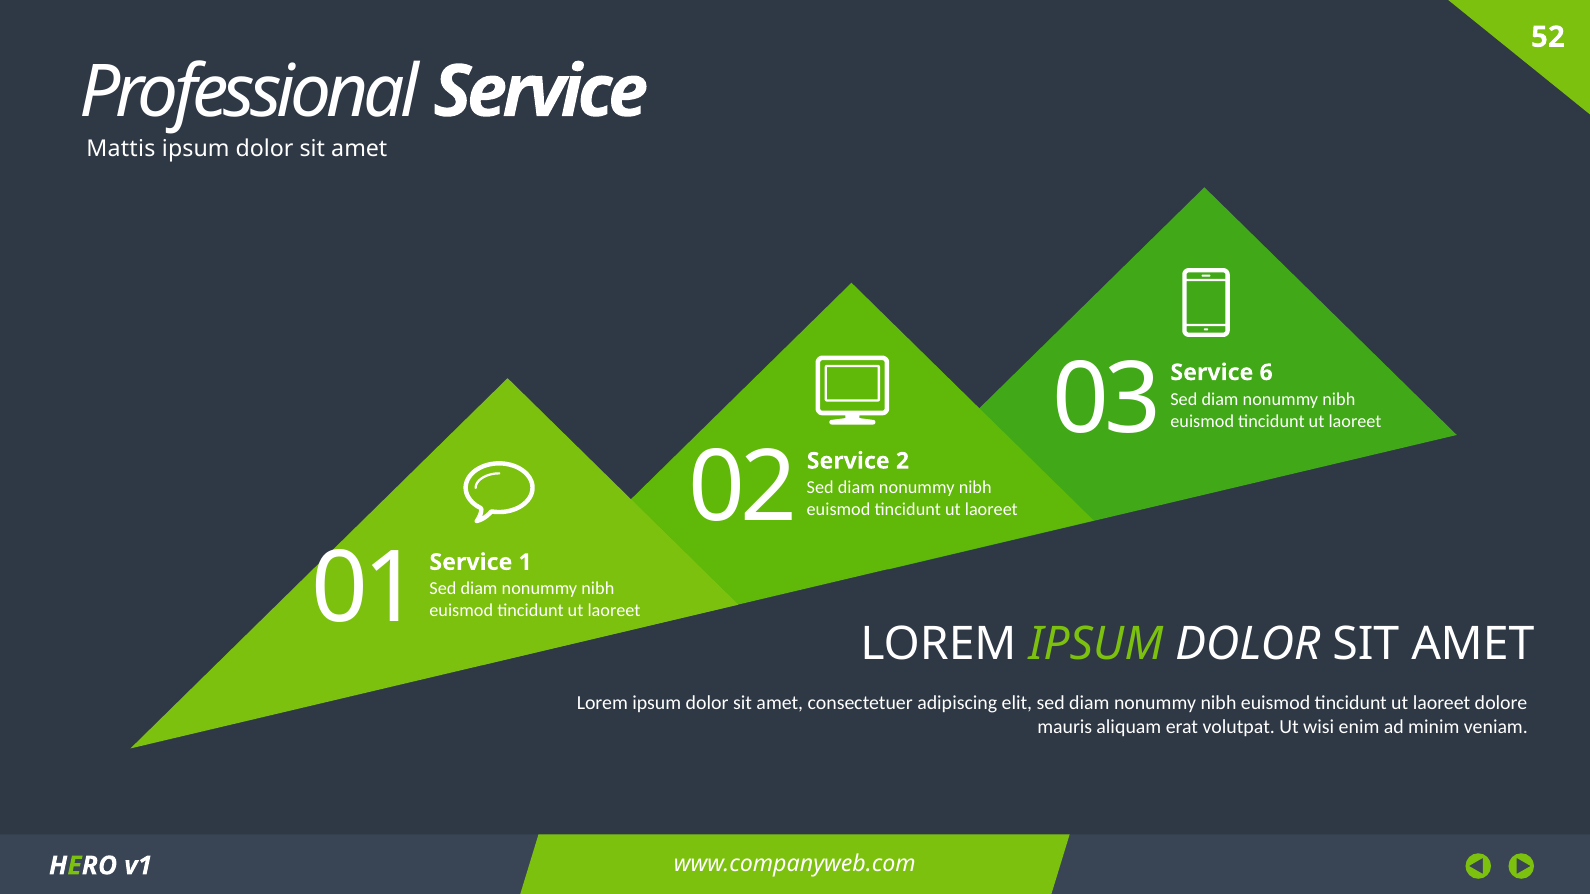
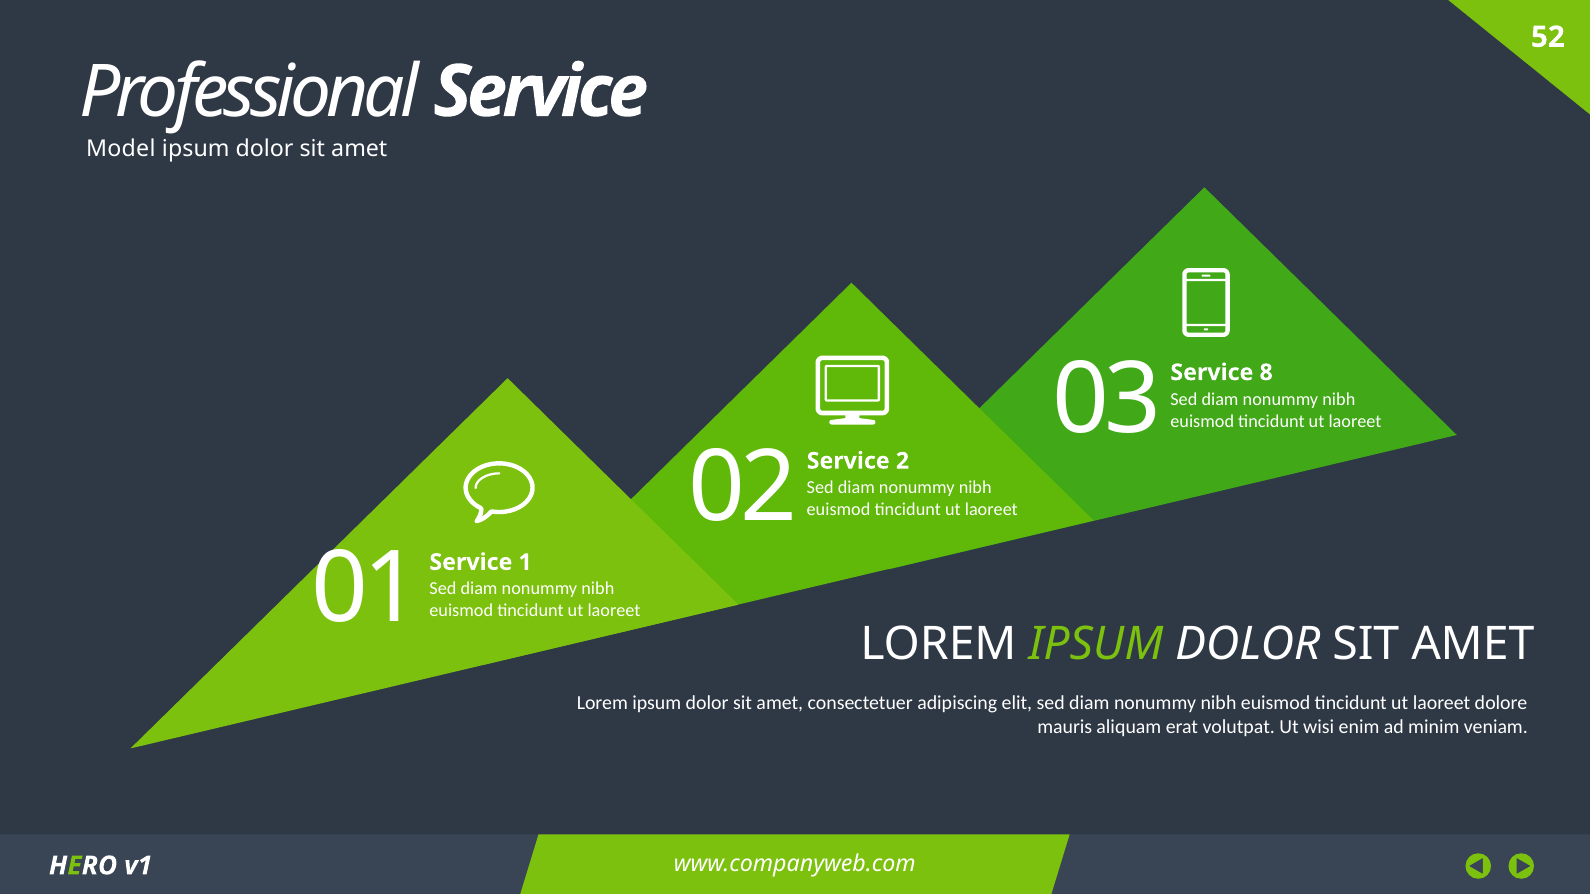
Mattis: Mattis -> Model
6: 6 -> 8
